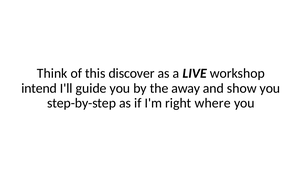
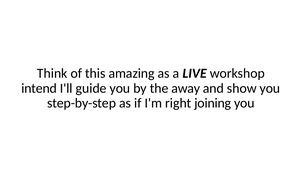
discover: discover -> amazing
where: where -> joining
